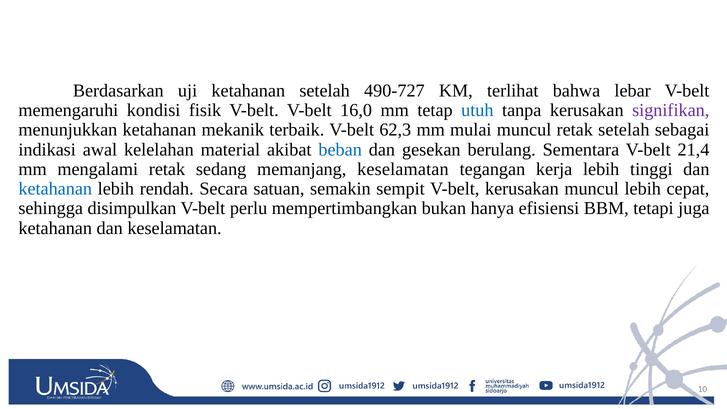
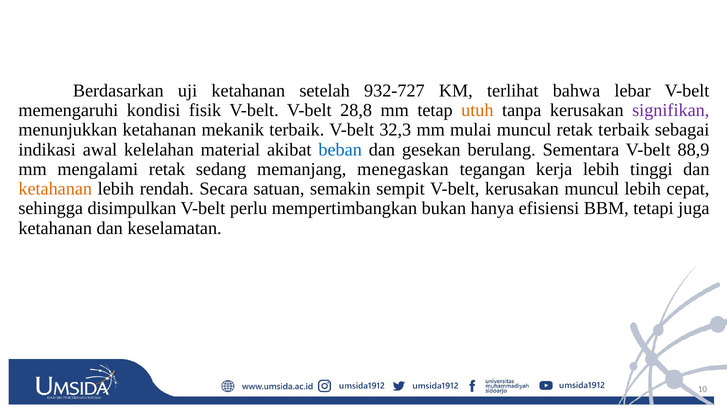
490-727: 490-727 -> 932-727
16,0: 16,0 -> 28,8
utuh colour: blue -> orange
62,3: 62,3 -> 32,3
retak setelah: setelah -> terbaik
21,4: 21,4 -> 88,9
memanjang keselamatan: keselamatan -> menegaskan
ketahanan at (55, 189) colour: blue -> orange
